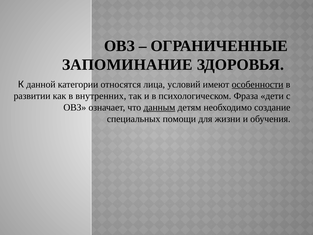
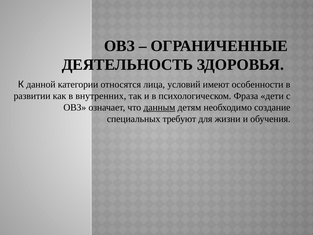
ЗАПОМИНАНИЕ: ЗАПОМИНАНИЕ -> ДЕЯТЕЛЬНОСТЬ
особенности underline: present -> none
помощи: помощи -> требуют
